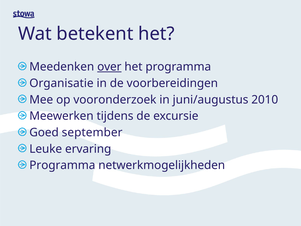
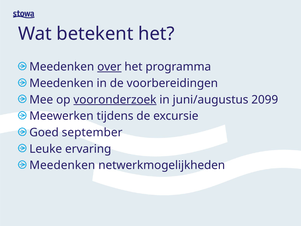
Organisatie at (61, 83): Organisatie -> Meedenken
vooronderzoek underline: none -> present
2010: 2010 -> 2099
Programma at (62, 165): Programma -> Meedenken
